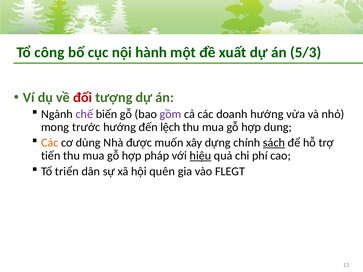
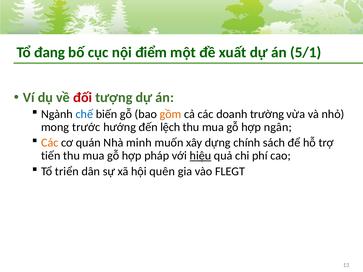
công: công -> đang
hành: hành -> điểm
5/3: 5/3 -> 5/1
chế colour: purple -> blue
gồm colour: purple -> orange
doanh hướng: hướng -> trường
dung: dung -> ngân
dùng: dùng -> quán
được: được -> minh
sách underline: present -> none
